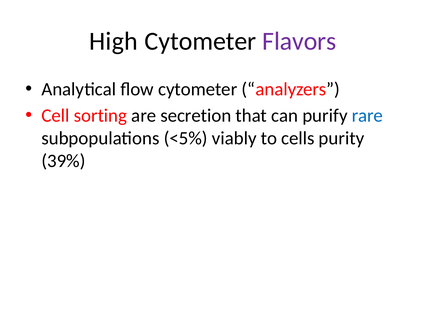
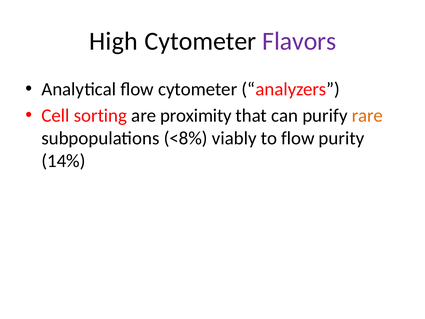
secretion: secretion -> proximity
rare colour: blue -> orange
<5%: <5% -> <8%
to cells: cells -> flow
39%: 39% -> 14%
